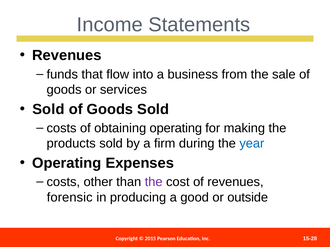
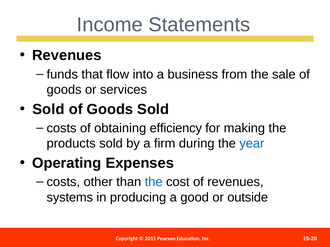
obtaining operating: operating -> efficiency
the at (154, 182) colour: purple -> blue
forensic: forensic -> systems
